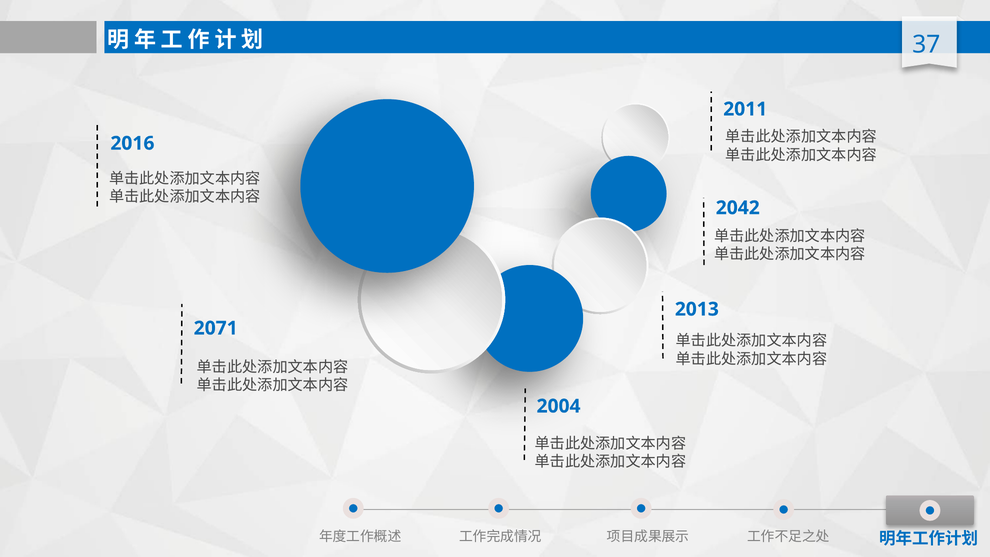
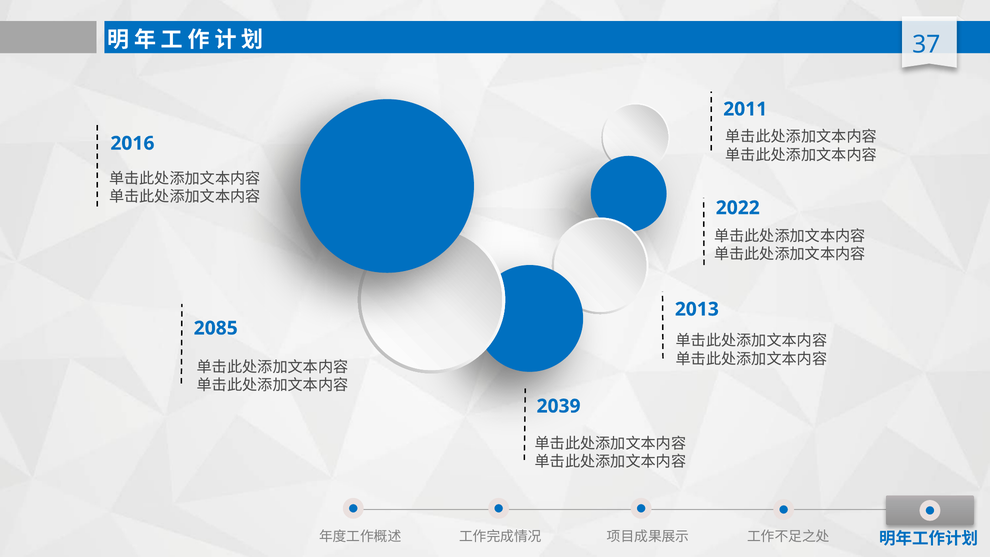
2042: 2042 -> 2022
2071: 2071 -> 2085
2004: 2004 -> 2039
